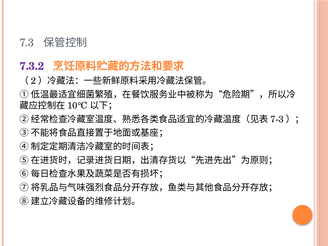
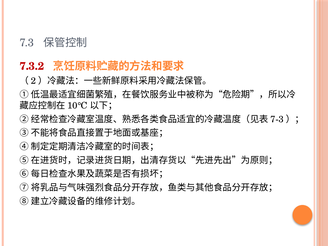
7.3.2 colour: purple -> red
